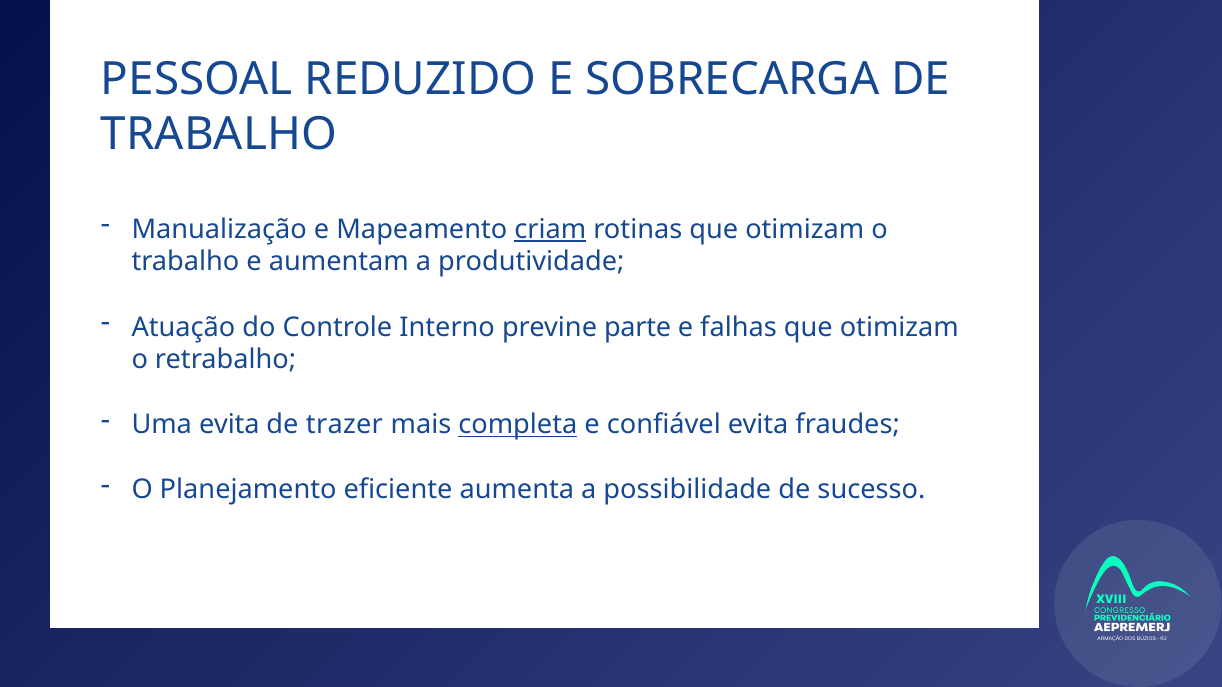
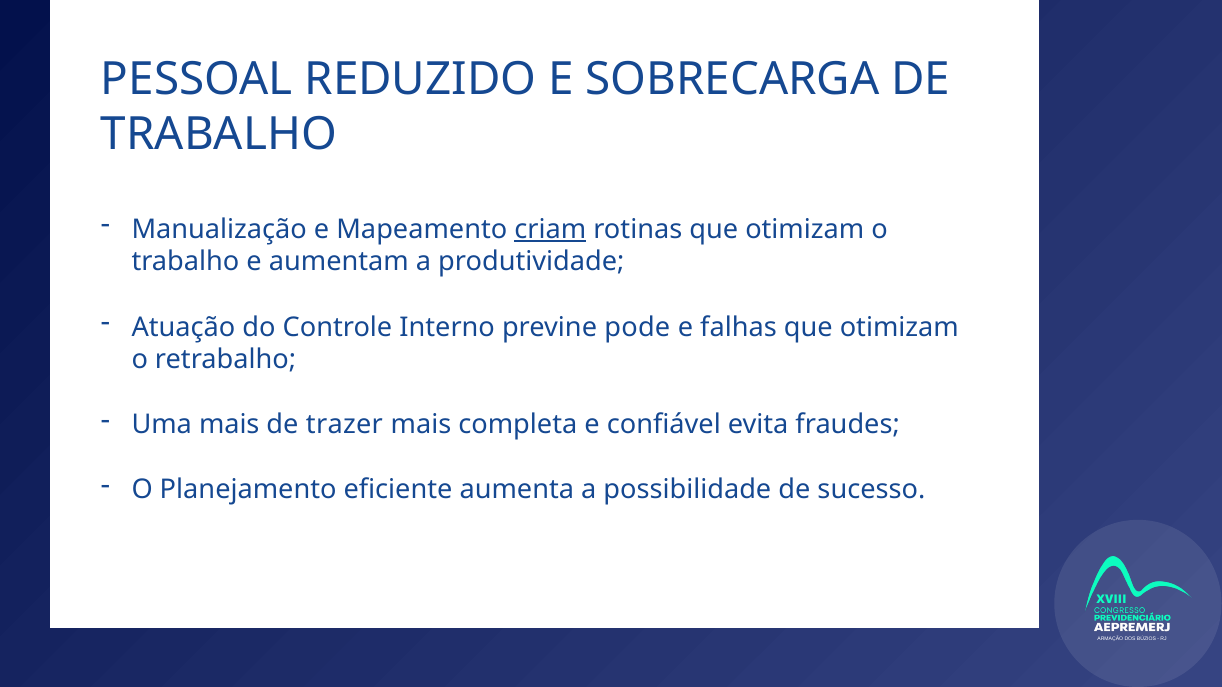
parte: parte -> pode
Uma evita: evita -> mais
completa underline: present -> none
